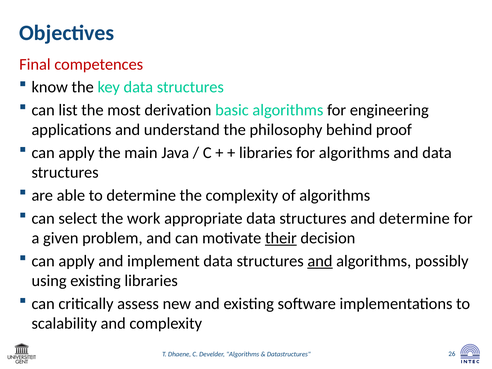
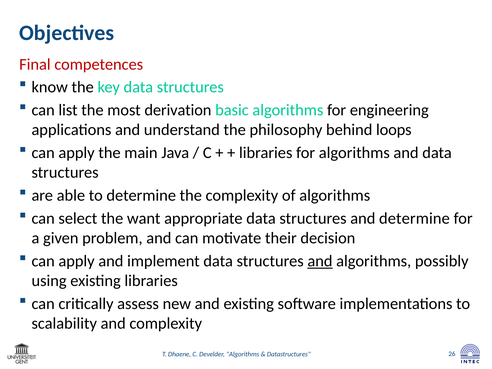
proof: proof -> loops
work: work -> want
their underline: present -> none
